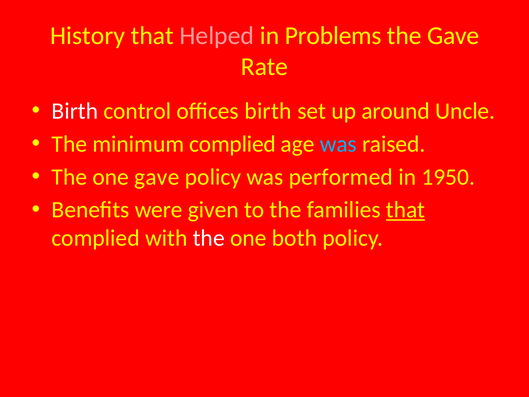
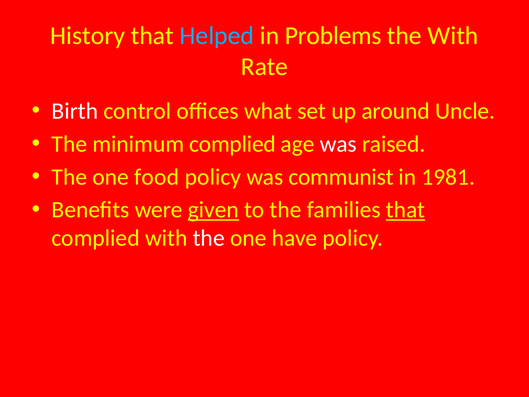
Helped colour: pink -> light blue
the Gave: Gave -> With
offices birth: birth -> what
was at (338, 144) colour: light blue -> white
one gave: gave -> food
performed: performed -> communist
1950: 1950 -> 1981
given underline: none -> present
both: both -> have
